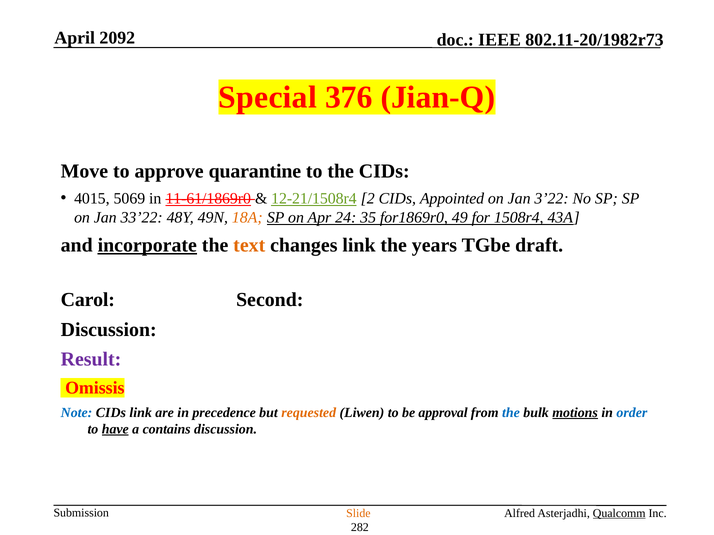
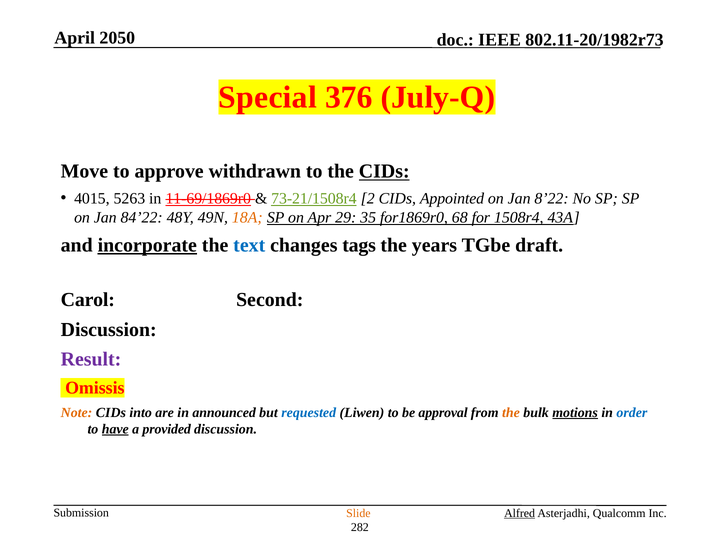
2092: 2092 -> 2050
Jian-Q: Jian-Q -> July-Q
quarantine: quarantine -> withdrawn
CIDs at (384, 172) underline: none -> present
5069: 5069 -> 5263
11-61/1869r0: 11-61/1869r0 -> 11-69/1869r0
12-21/1508r4: 12-21/1508r4 -> 73-21/1508r4
3’22: 3’22 -> 8’22
33’22: 33’22 -> 84’22
24: 24 -> 29
49: 49 -> 68
text colour: orange -> blue
changes link: link -> tags
Note colour: blue -> orange
CIDs link: link -> into
precedence: precedence -> announced
requested colour: orange -> blue
the at (511, 413) colour: blue -> orange
contains: contains -> provided
Alfred underline: none -> present
Qualcomm underline: present -> none
